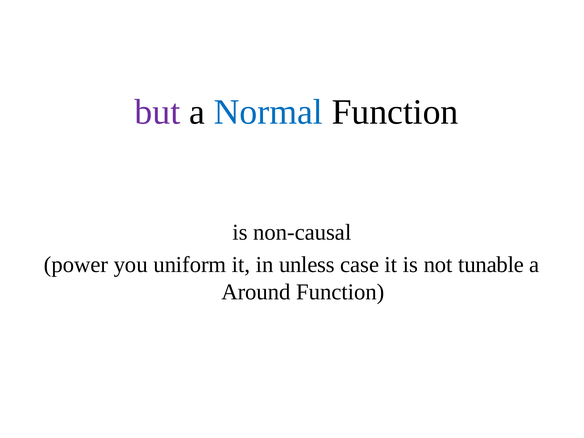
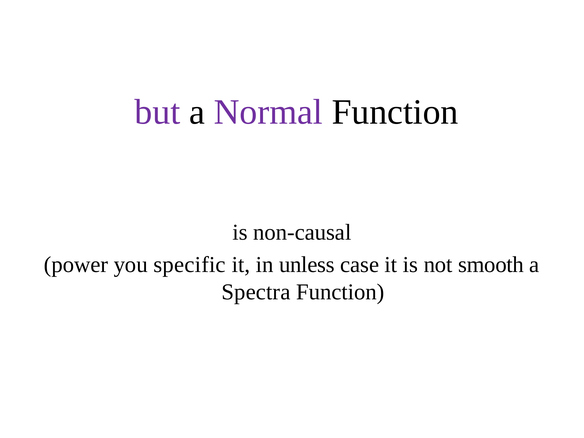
Normal colour: blue -> purple
uniform: uniform -> specific
tunable: tunable -> smooth
Around: Around -> Spectra
